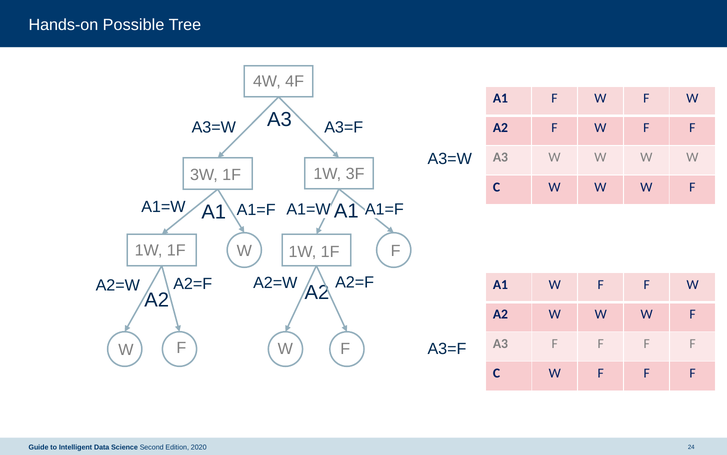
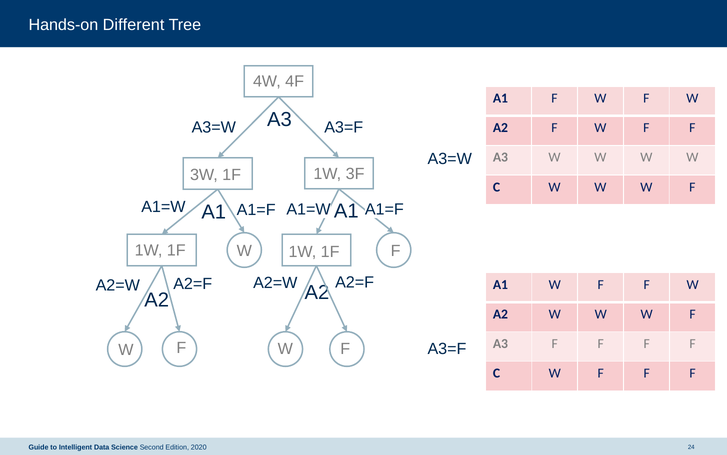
Possible: Possible -> Different
